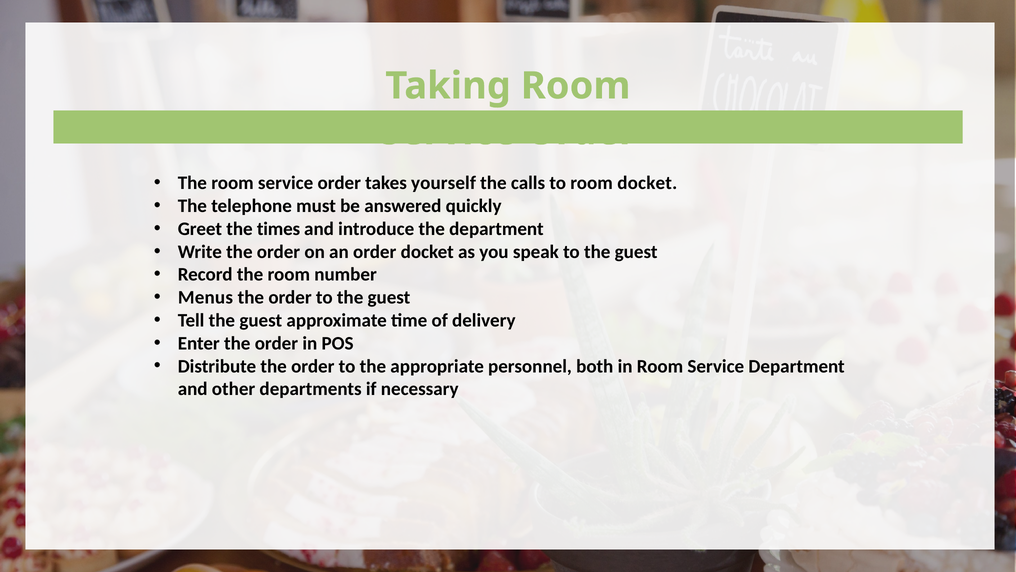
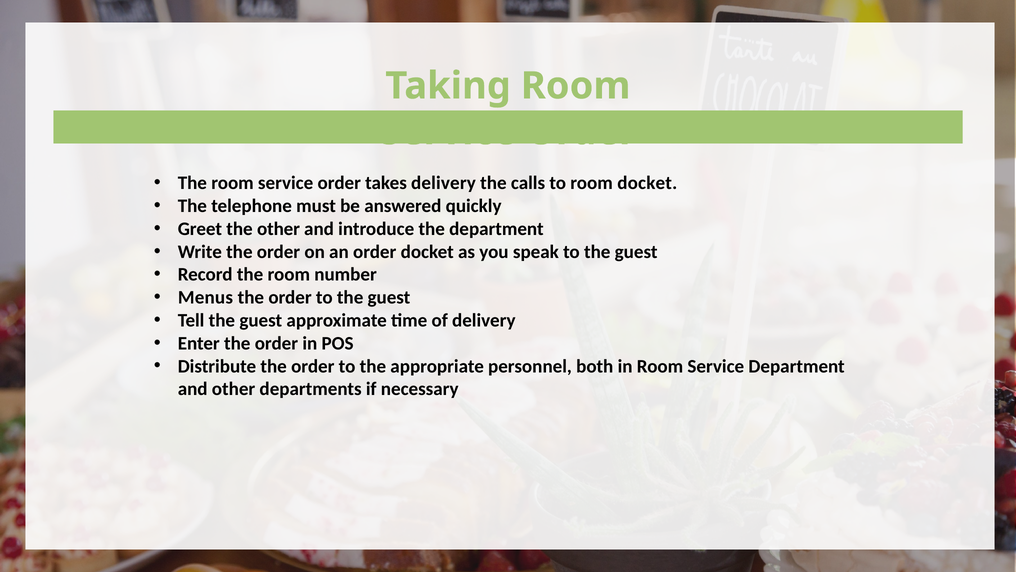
takes yourself: yourself -> delivery
the times: times -> other
